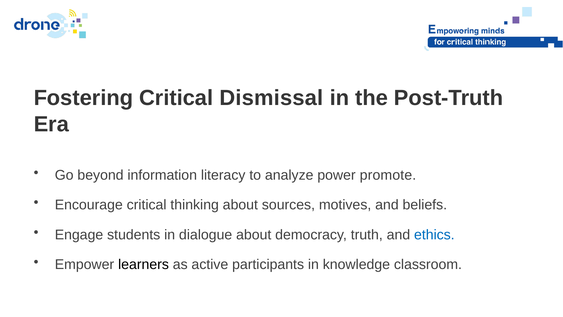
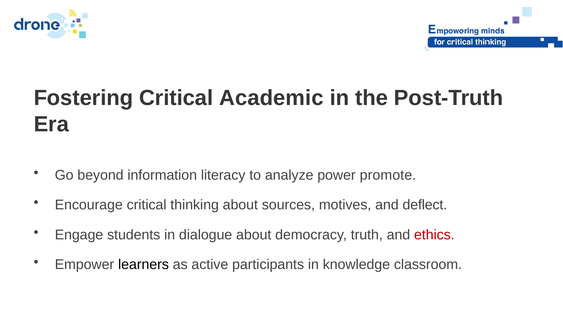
Dismissal: Dismissal -> Academic
beliefs: beliefs -> deflect
ethics colour: blue -> red
